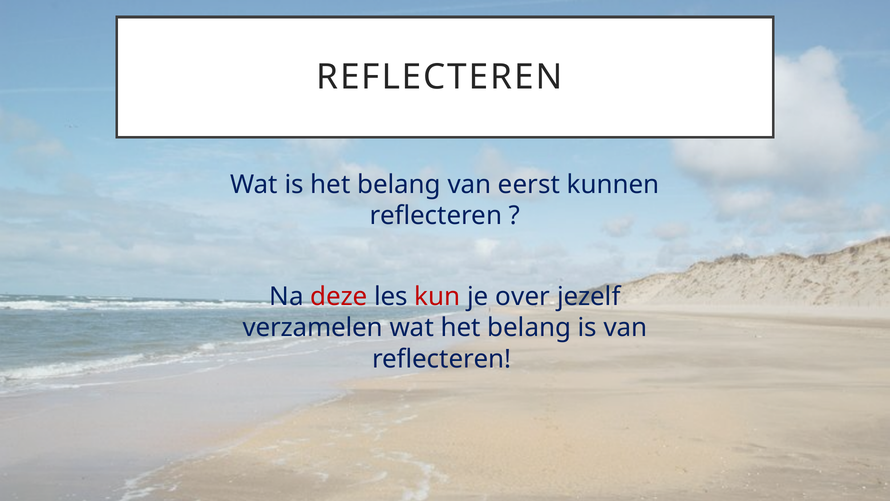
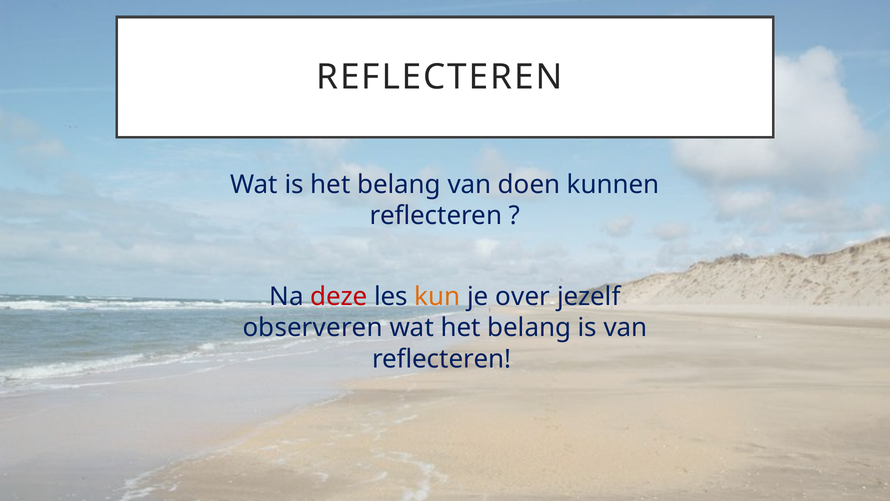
eerst: eerst -> doen
kun colour: red -> orange
verzamelen: verzamelen -> observeren
